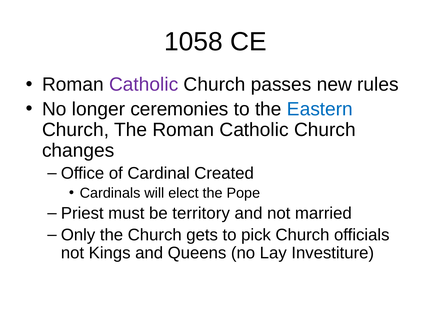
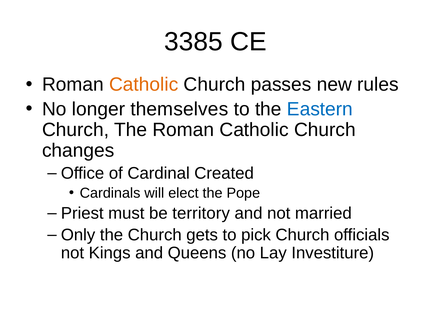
1058: 1058 -> 3385
Catholic at (144, 84) colour: purple -> orange
ceremonies: ceremonies -> themselves
